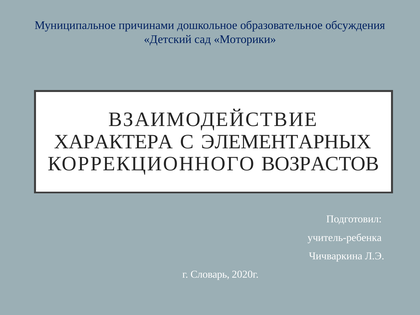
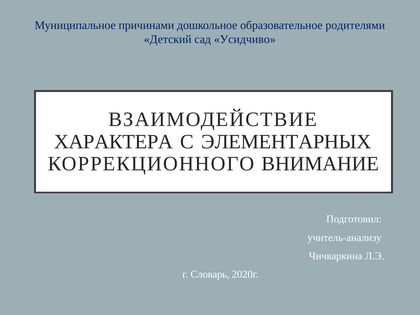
обсуждения: обсуждения -> родителями
Моторики: Моторики -> Усидчиво
ВОЗРАСТОВ: ВОЗРАСТОВ -> ВНИМАНИЕ
учитель-ребенка: учитель-ребенка -> учитель-анализу
